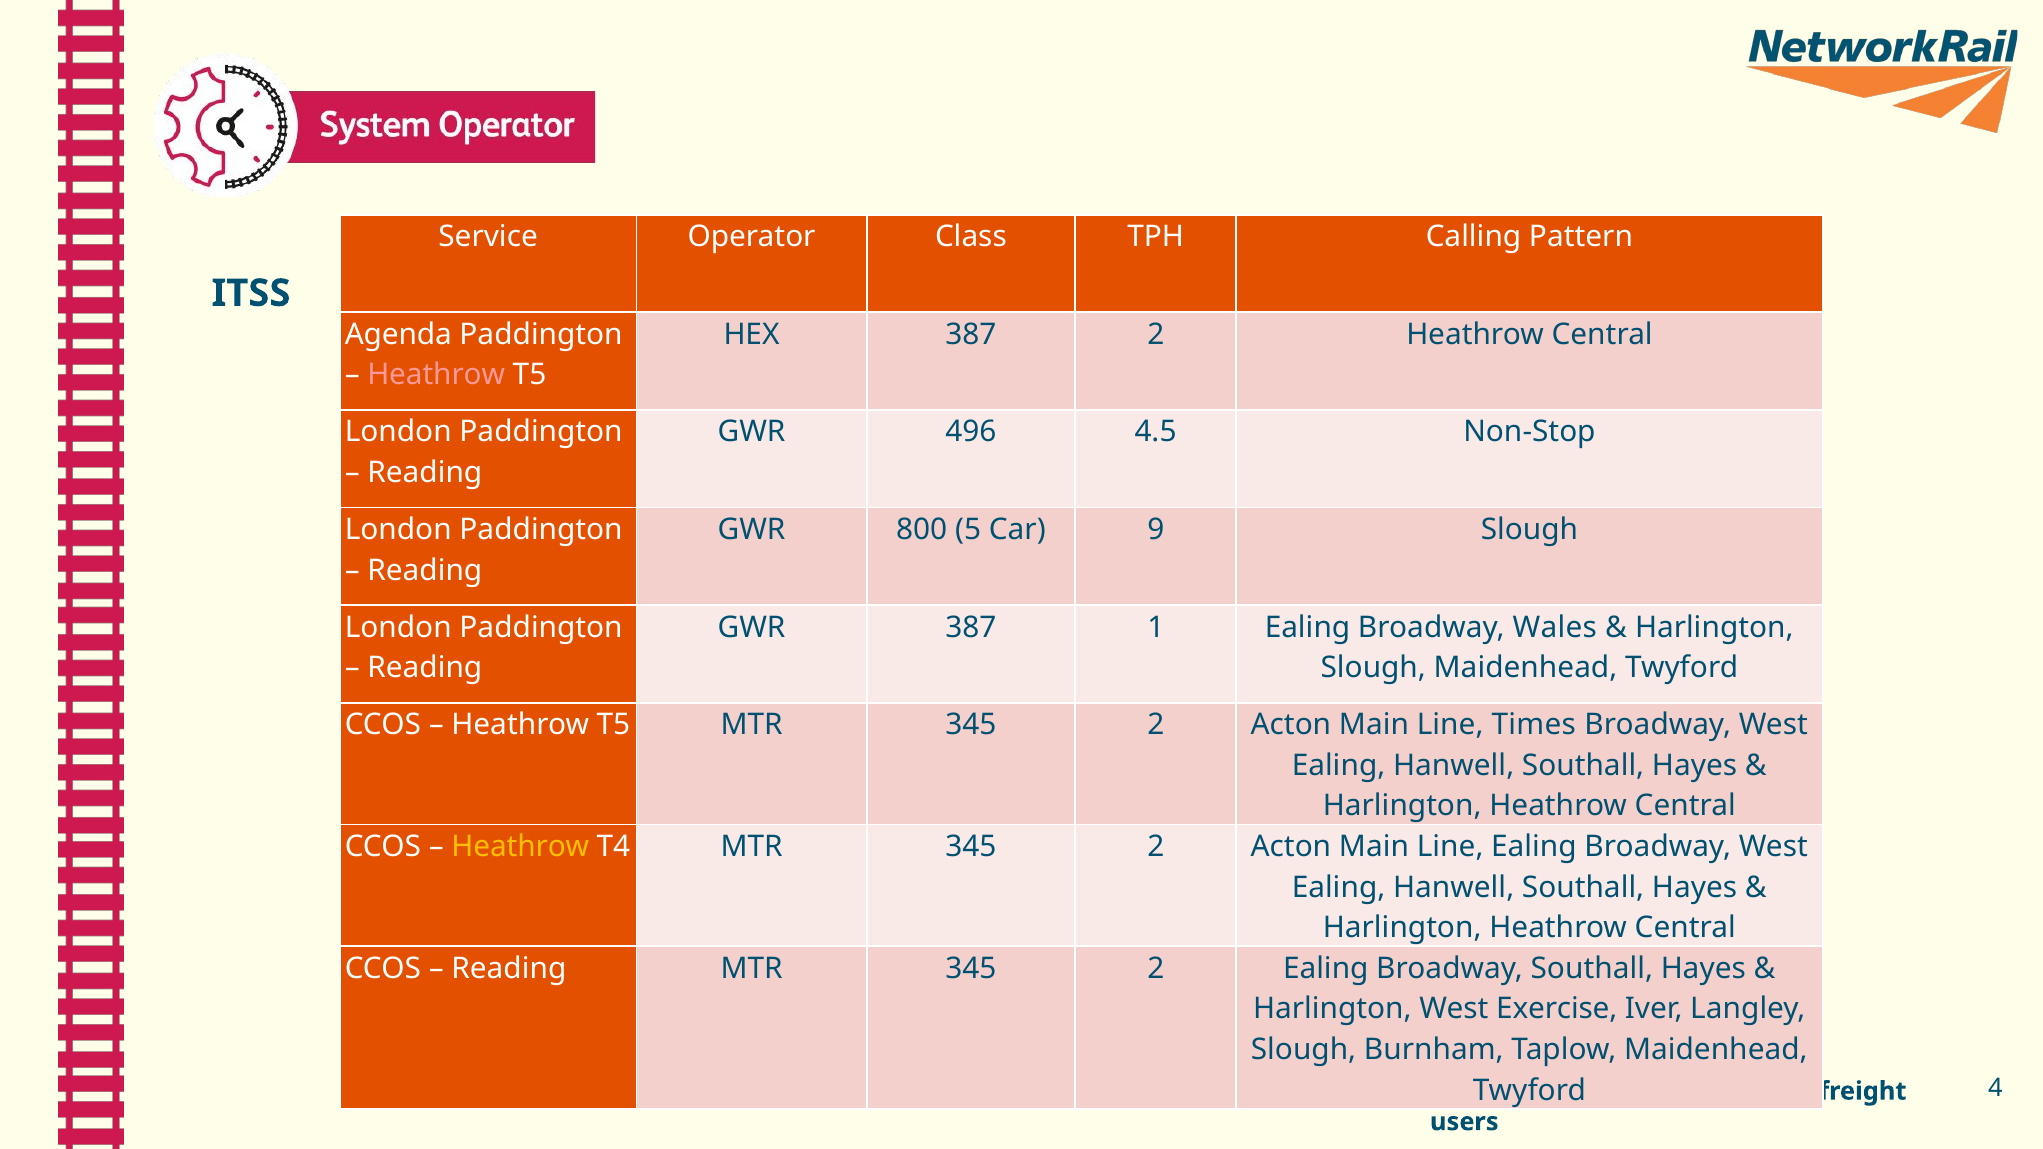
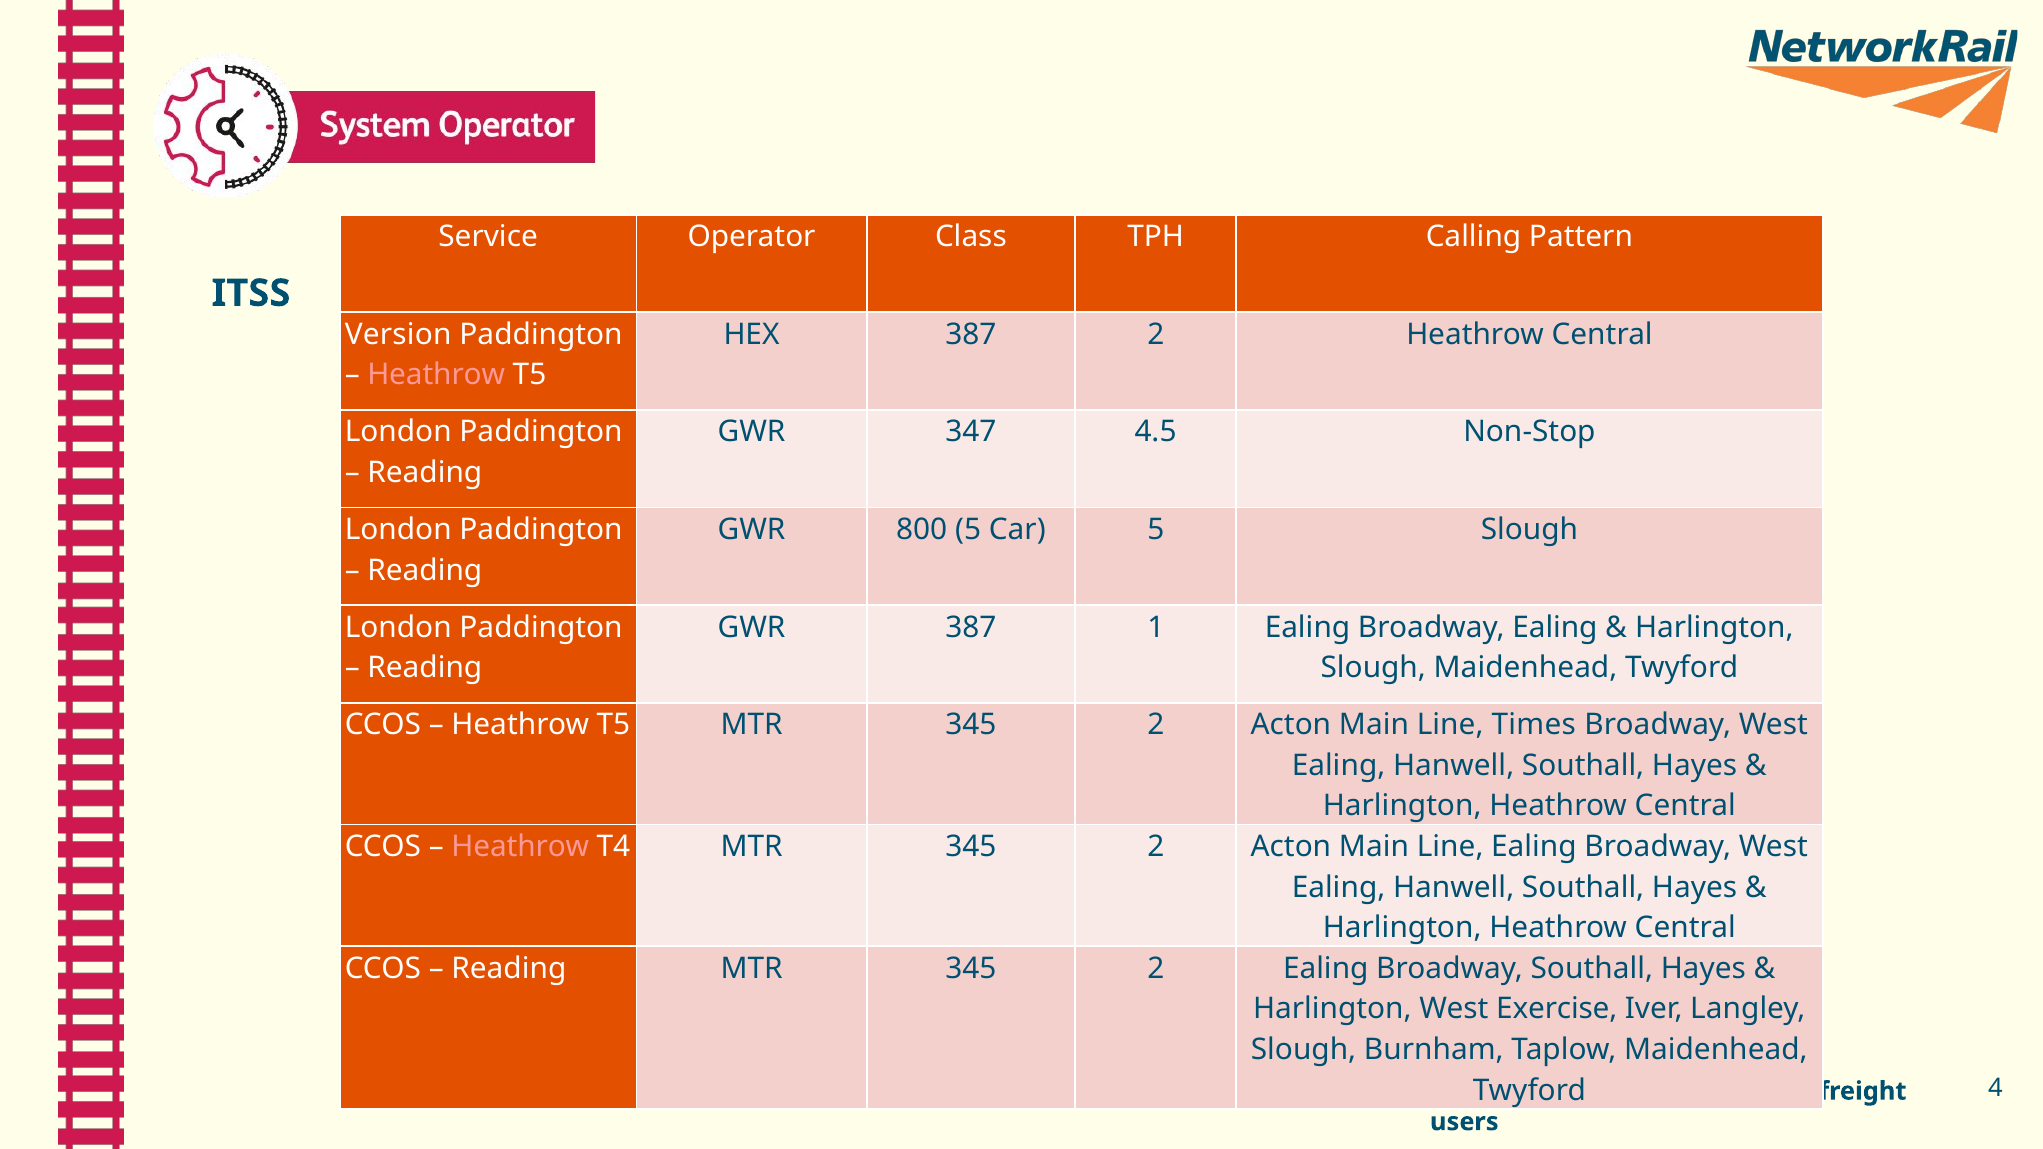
Agenda: Agenda -> Version
496: 496 -> 347
Car 9: 9 -> 5
Broadway Wales: Wales -> Ealing
Heathrow at (520, 847) colour: yellow -> pink
